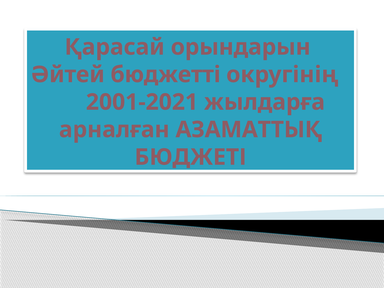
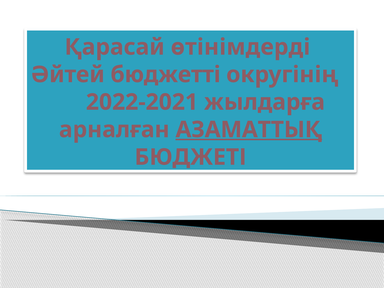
орындарын: орындарын -> өтінімдерді
2001-2021: 2001-2021 -> 2022-2021
АЗАМАТТЫҚ underline: none -> present
